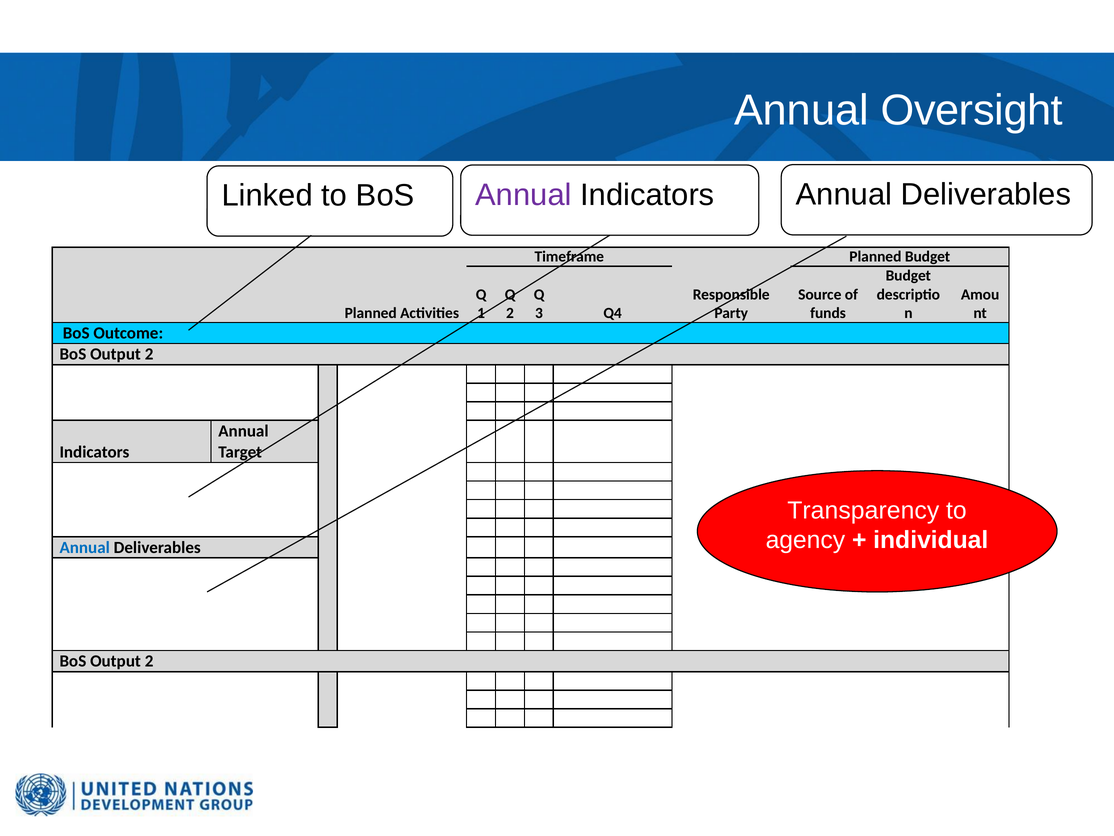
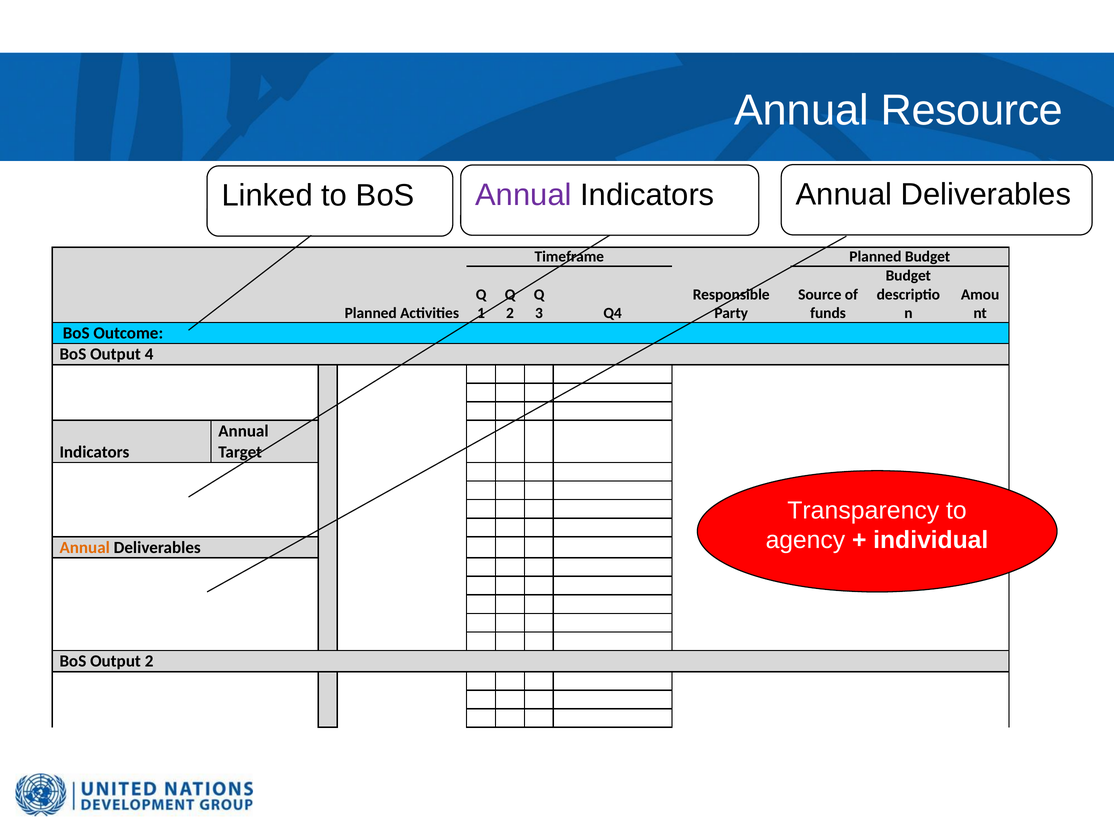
Oversight: Oversight -> Resource
2 at (149, 354): 2 -> 4
Annual at (85, 547) colour: blue -> orange
